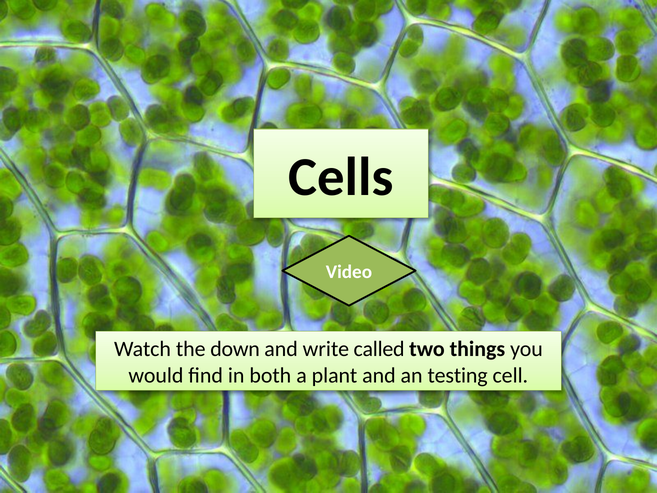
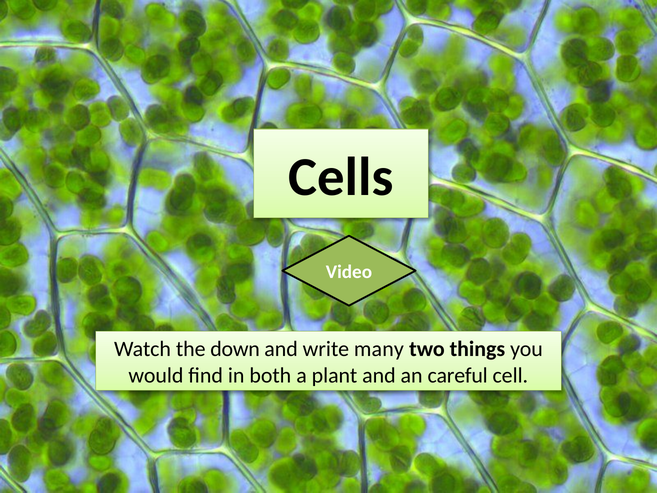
called: called -> many
testing: testing -> careful
